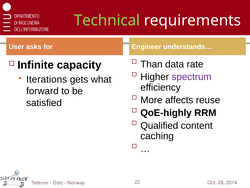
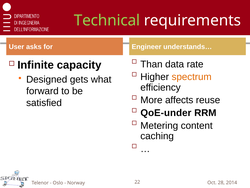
spectrum colour: purple -> orange
Iterations: Iterations -> Designed
QoE-highly: QoE-highly -> QoE-under
Qualified: Qualified -> Metering
